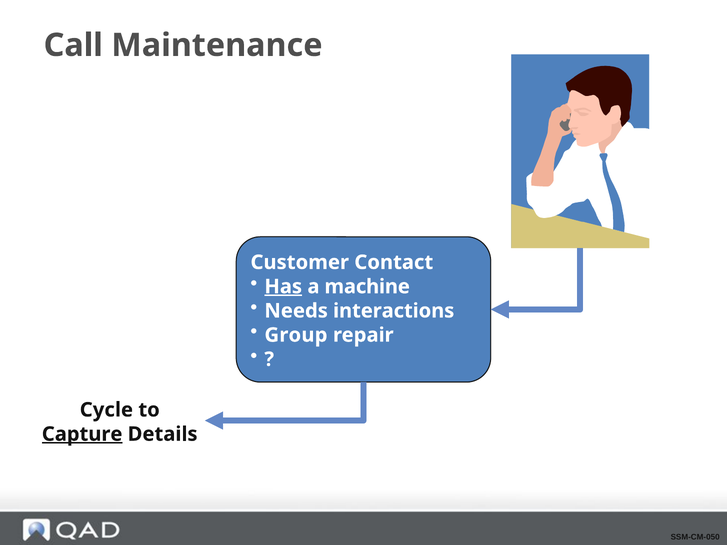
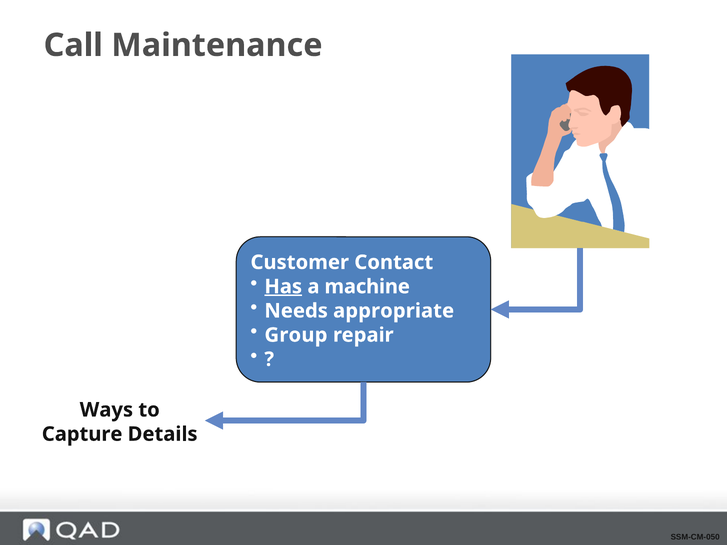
interactions: interactions -> appropriate
Cycle: Cycle -> Ways
Capture underline: present -> none
